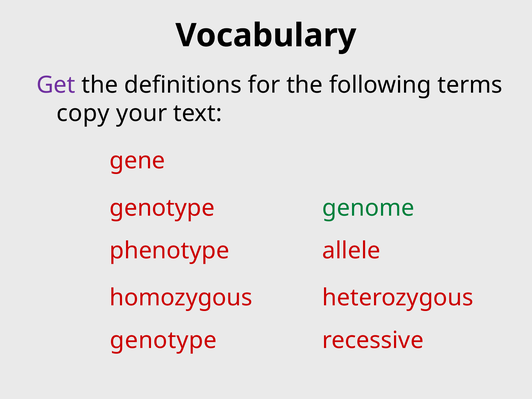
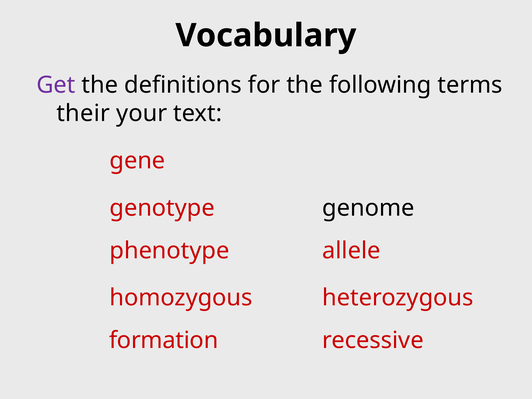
copy: copy -> their
genome colour: green -> black
genotype at (163, 340): genotype -> formation
